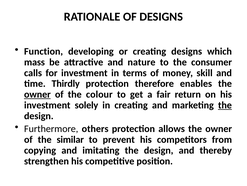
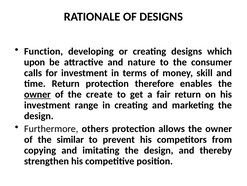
mass: mass -> upon
time Thirdly: Thirdly -> Return
colour: colour -> create
solely: solely -> range
the at (225, 105) underline: present -> none
